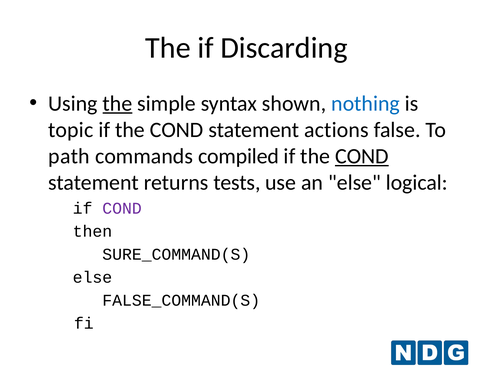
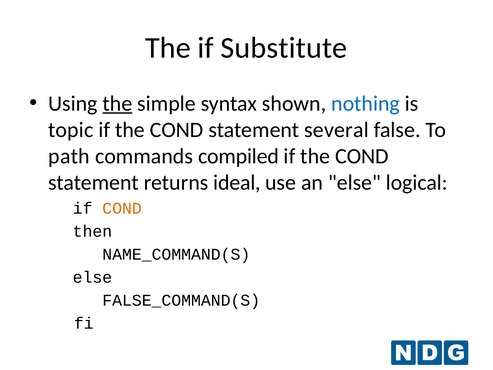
Discarding: Discarding -> Substitute
actions: actions -> several
COND at (362, 156) underline: present -> none
tests: tests -> ideal
COND at (122, 208) colour: purple -> orange
SURE_COMMAND(S: SURE_COMMAND(S -> NAME_COMMAND(S
